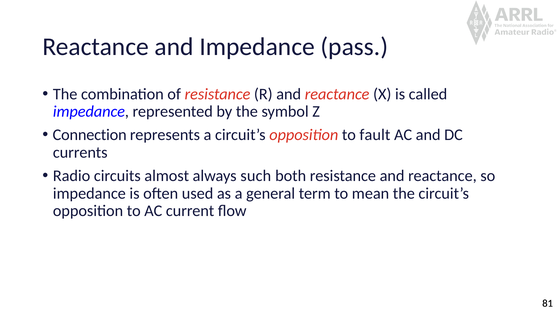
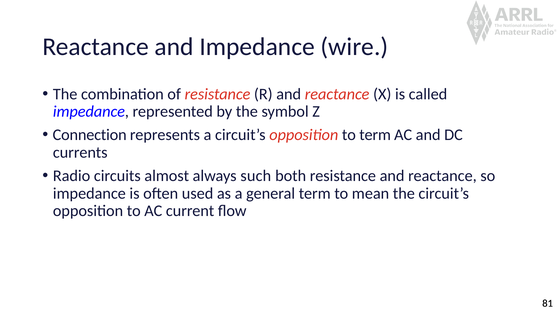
pass: pass -> wire
to fault: fault -> term
